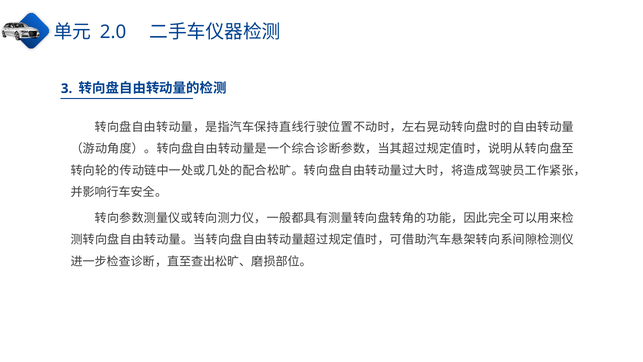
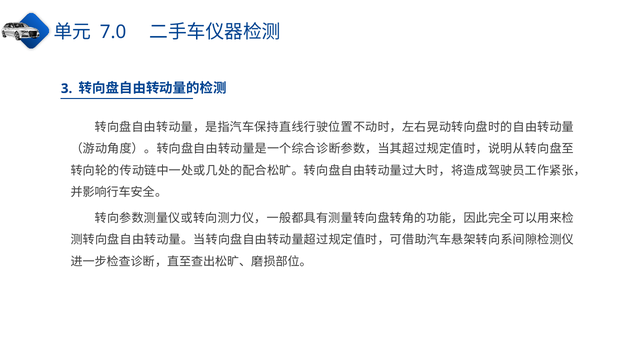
2.0: 2.0 -> 7.0
